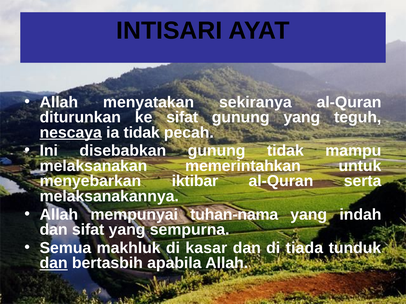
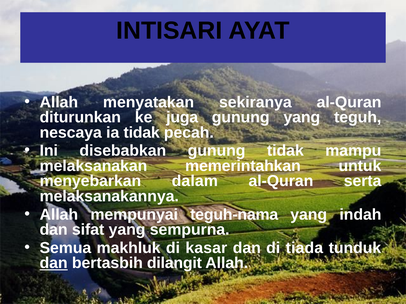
ke sifat: sifat -> juga
nescaya underline: present -> none
iktibar: iktibar -> dalam
tuhan-nama: tuhan-nama -> teguh-nama
apabila: apabila -> dilangit
